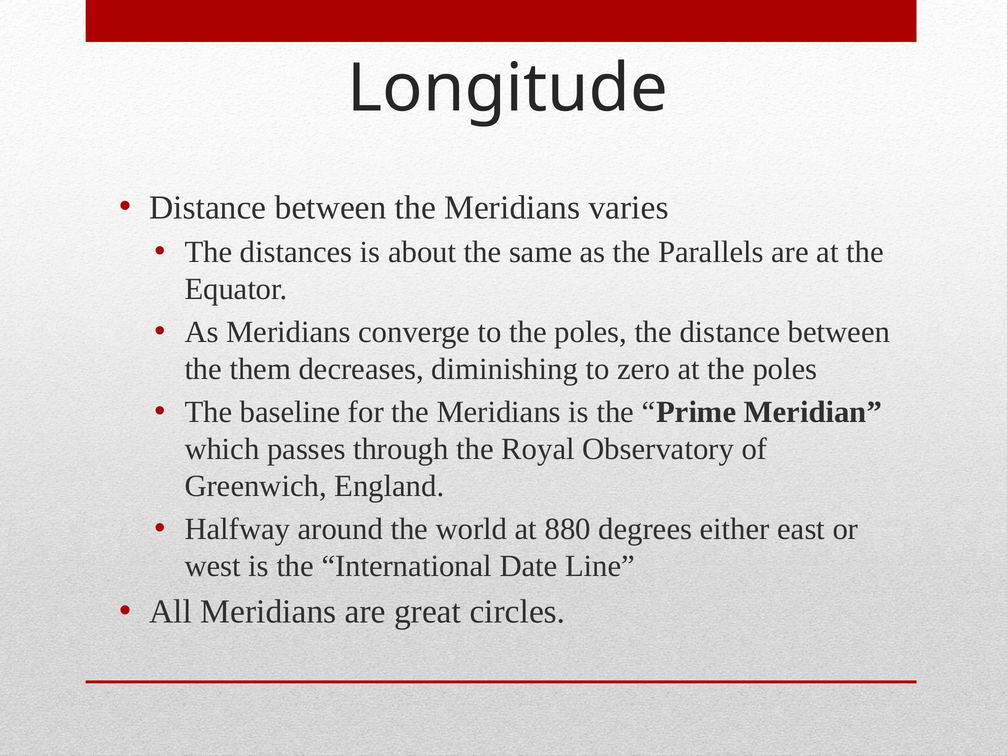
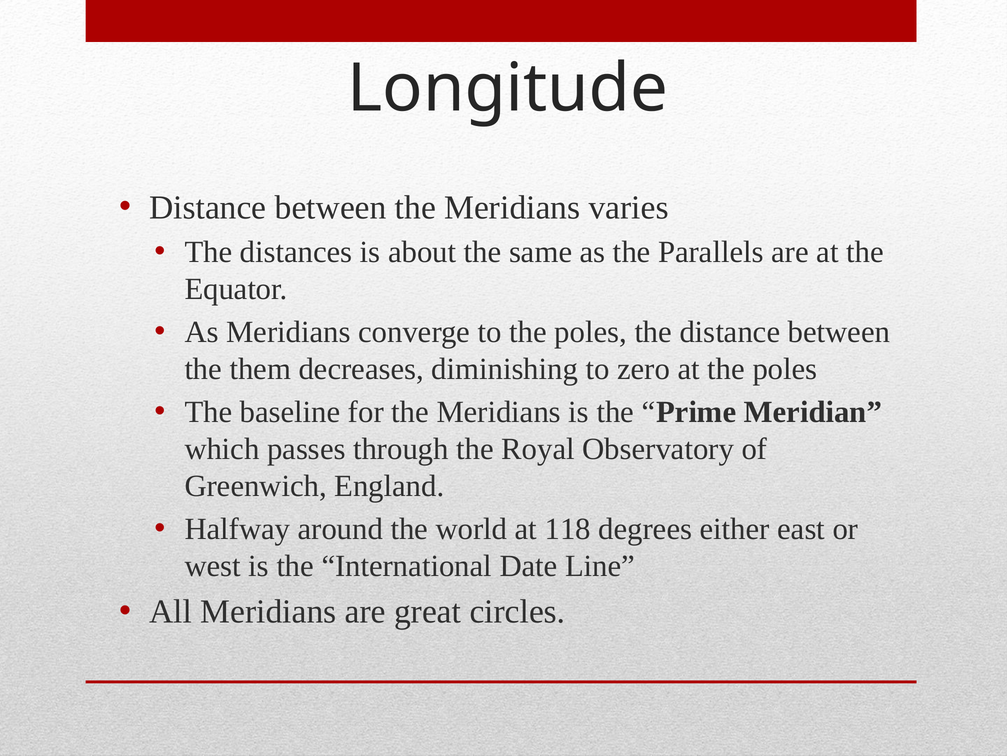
880: 880 -> 118
